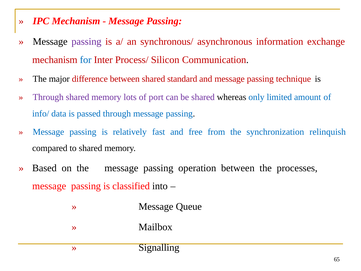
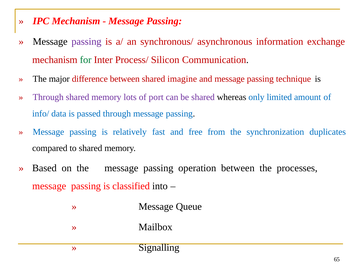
for colour: blue -> green
standard: standard -> imagine
relinquish: relinquish -> duplicates
